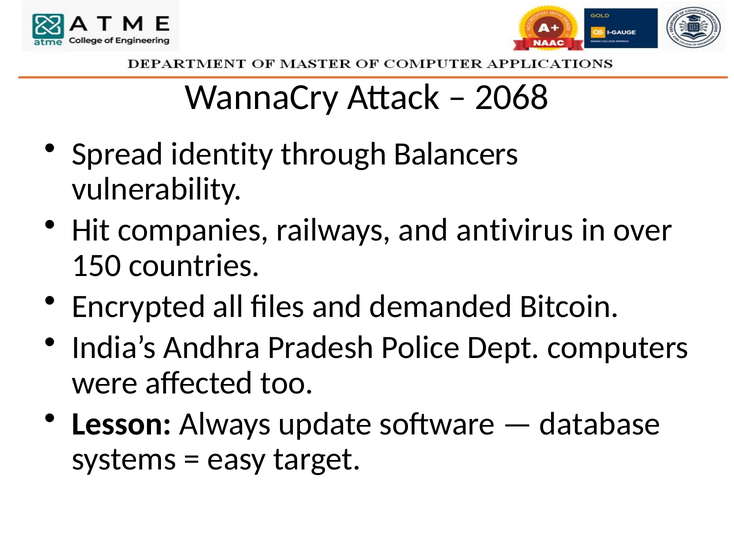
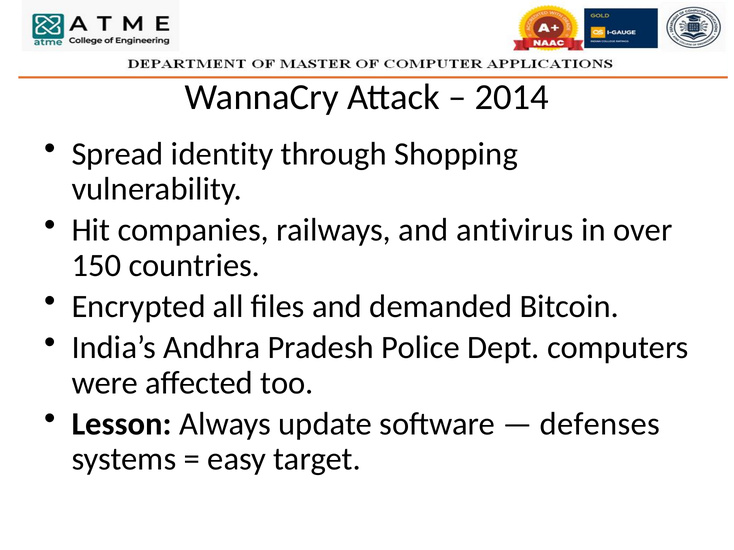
2068: 2068 -> 2014
Balancers: Balancers -> Shopping
database: database -> defenses
